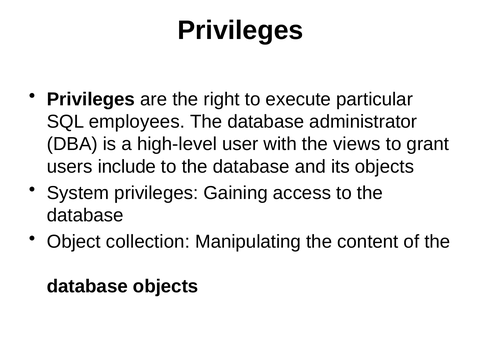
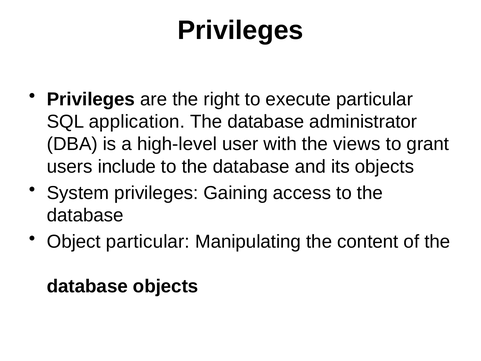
employees: employees -> application
Object collection: collection -> particular
